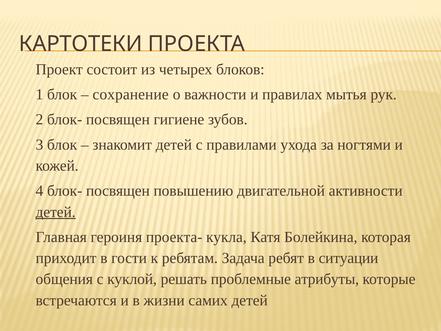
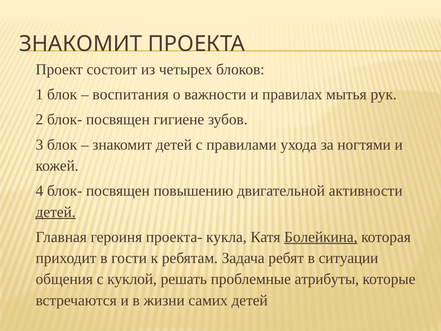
КАРТОТЕКИ at (81, 44): КАРТОТЕКИ -> ЗНАКОМИТ
сохранение: сохранение -> воспитания
Болейкина underline: none -> present
